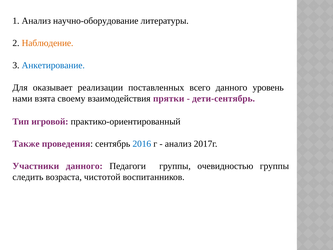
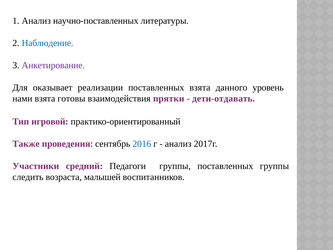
научно-оборудование: научно-оборудование -> научно-поставленных
Наблюдение colour: orange -> blue
Анкетирование colour: blue -> purple
поставленных всего: всего -> взята
своему: своему -> готовы
дети-сентябрь: дети-сентябрь -> дети-отдавать
Участники данного: данного -> средний
группы очевидностью: очевидностью -> поставленных
чистотой: чистотой -> малышей
